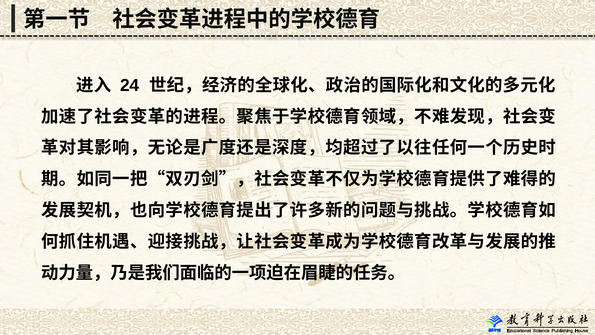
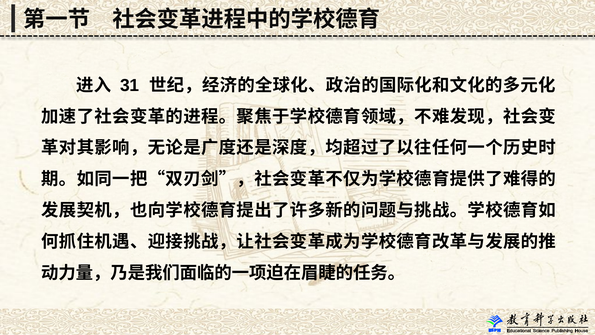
24: 24 -> 31
